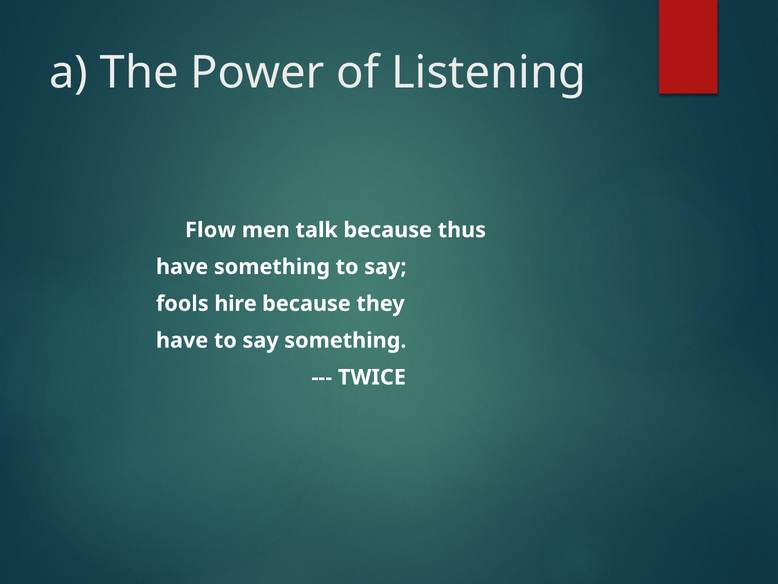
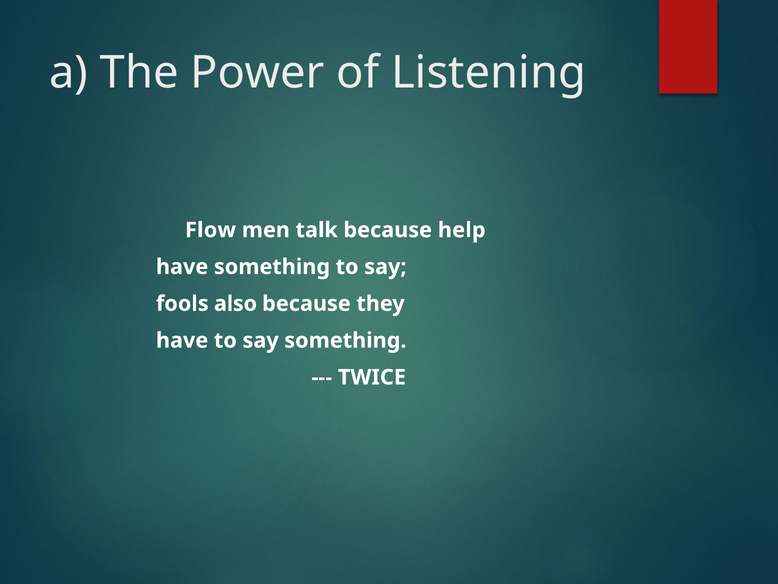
thus: thus -> help
hire: hire -> also
